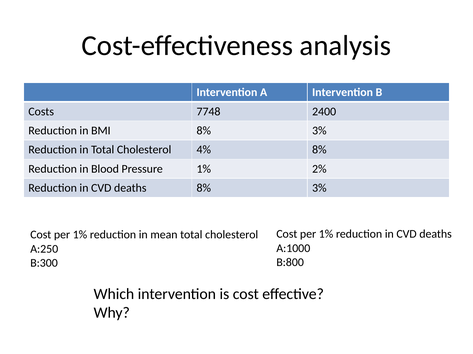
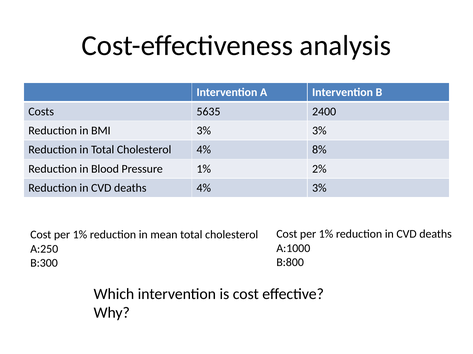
7748: 7748 -> 5635
BMI 8%: 8% -> 3%
deaths 8%: 8% -> 4%
